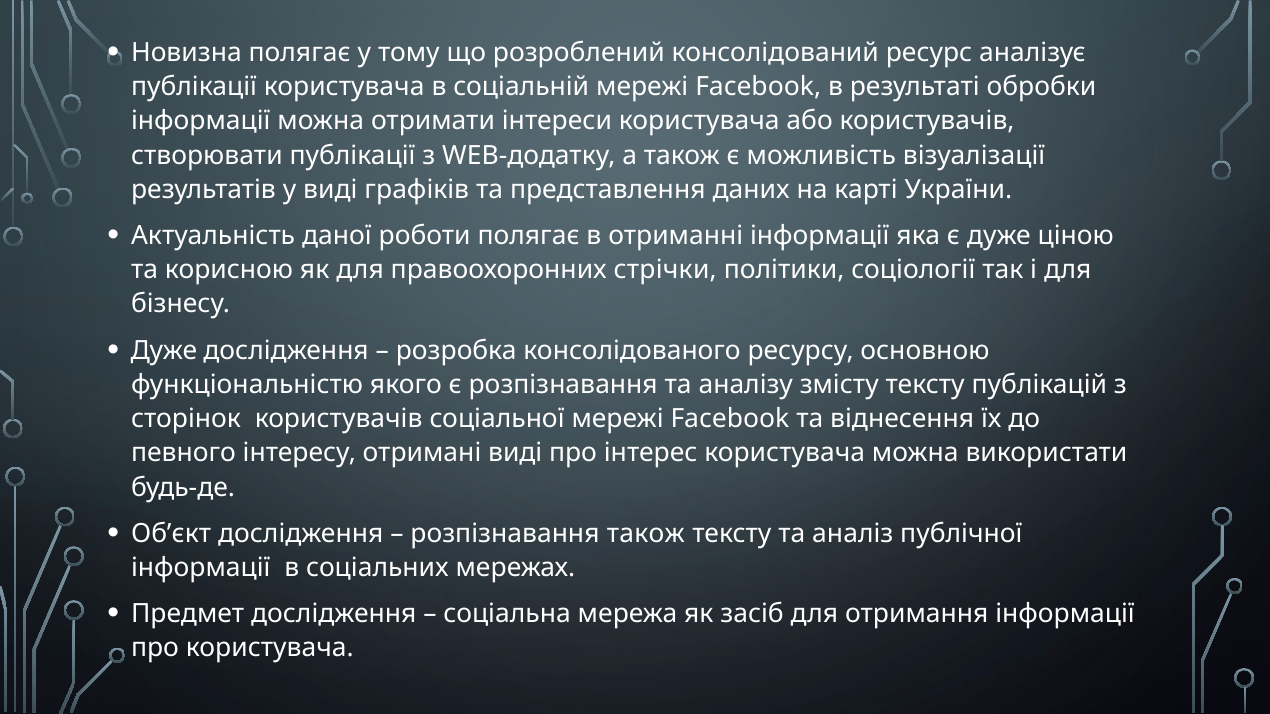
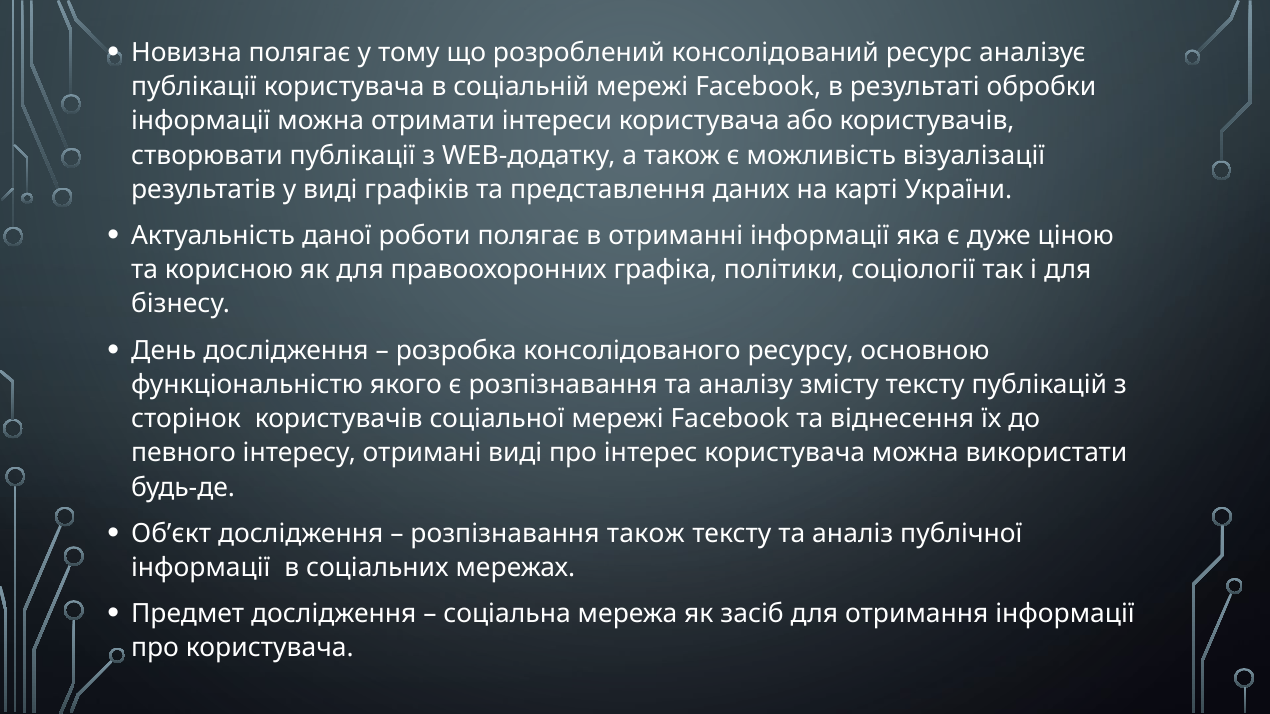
стрічки: стрічки -> графіка
Дуже at (164, 351): Дуже -> День
